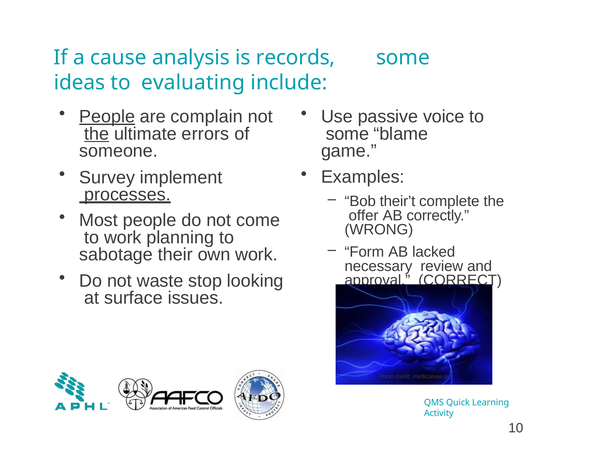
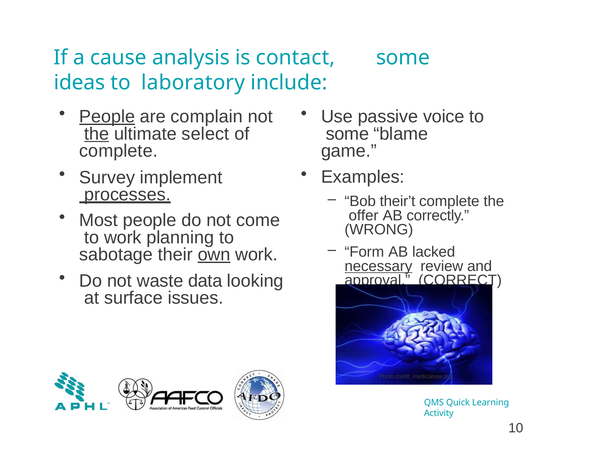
records: records -> contact
evaluating: evaluating -> laboratory
errors: errors -> select
someone at (119, 151): someone -> complete
own underline: none -> present
necessary underline: none -> present
stop: stop -> data
